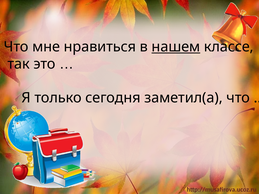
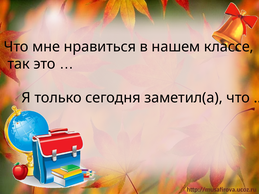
нашем underline: present -> none
